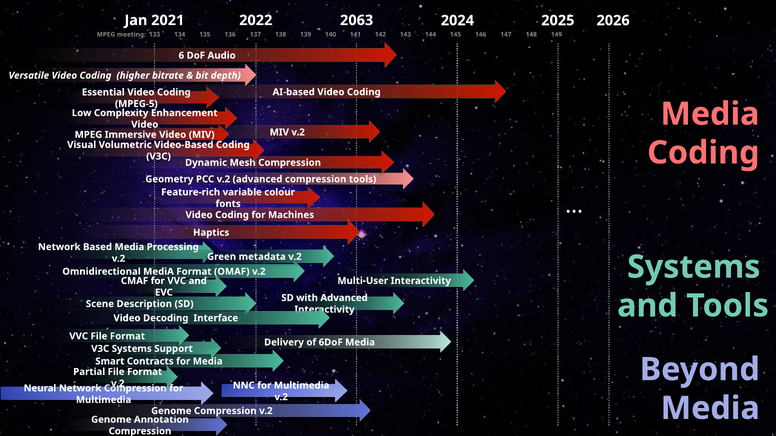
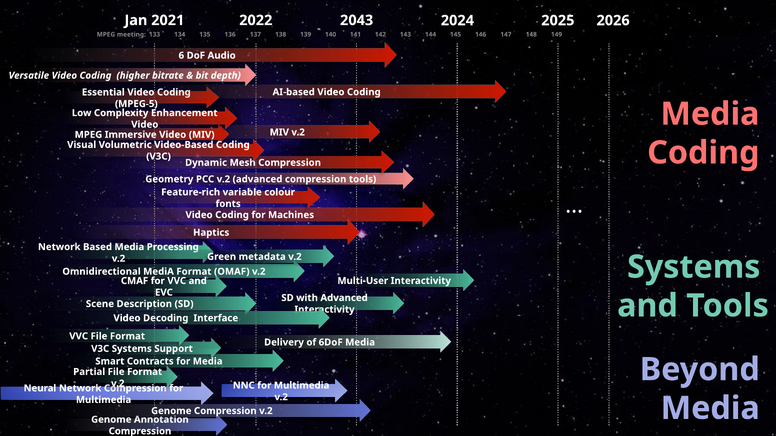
2063: 2063 -> 2043
